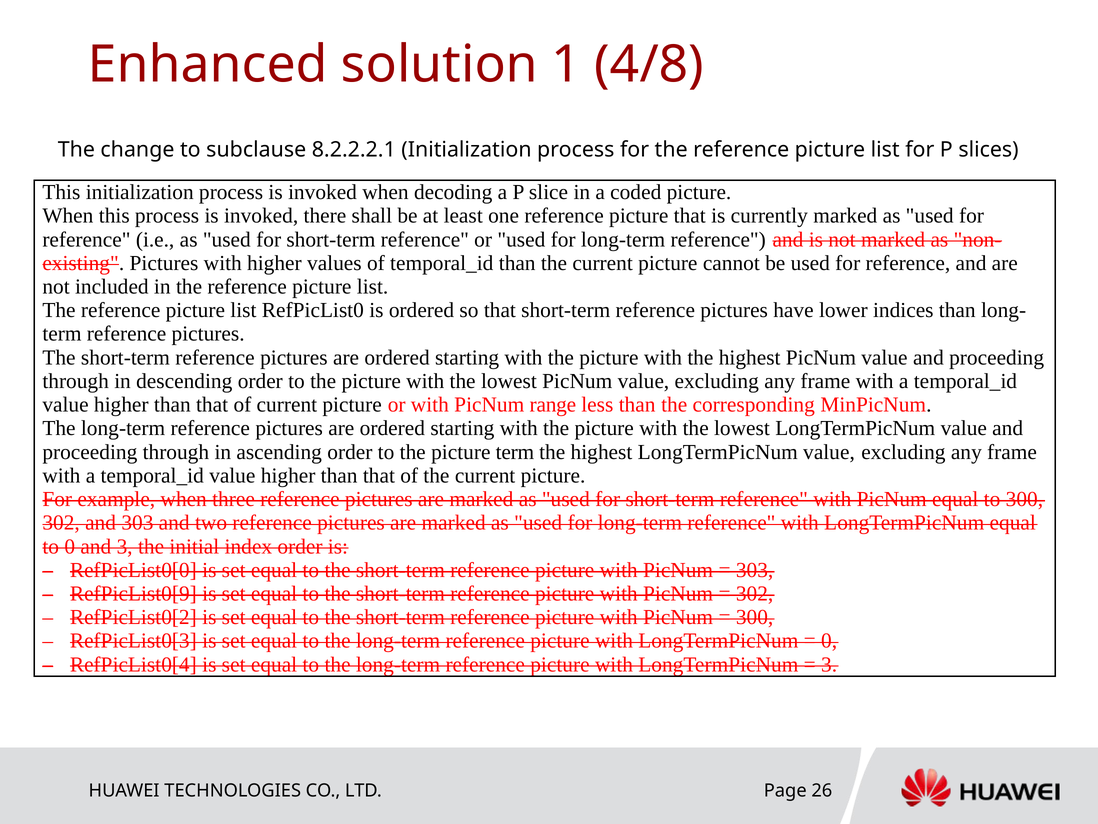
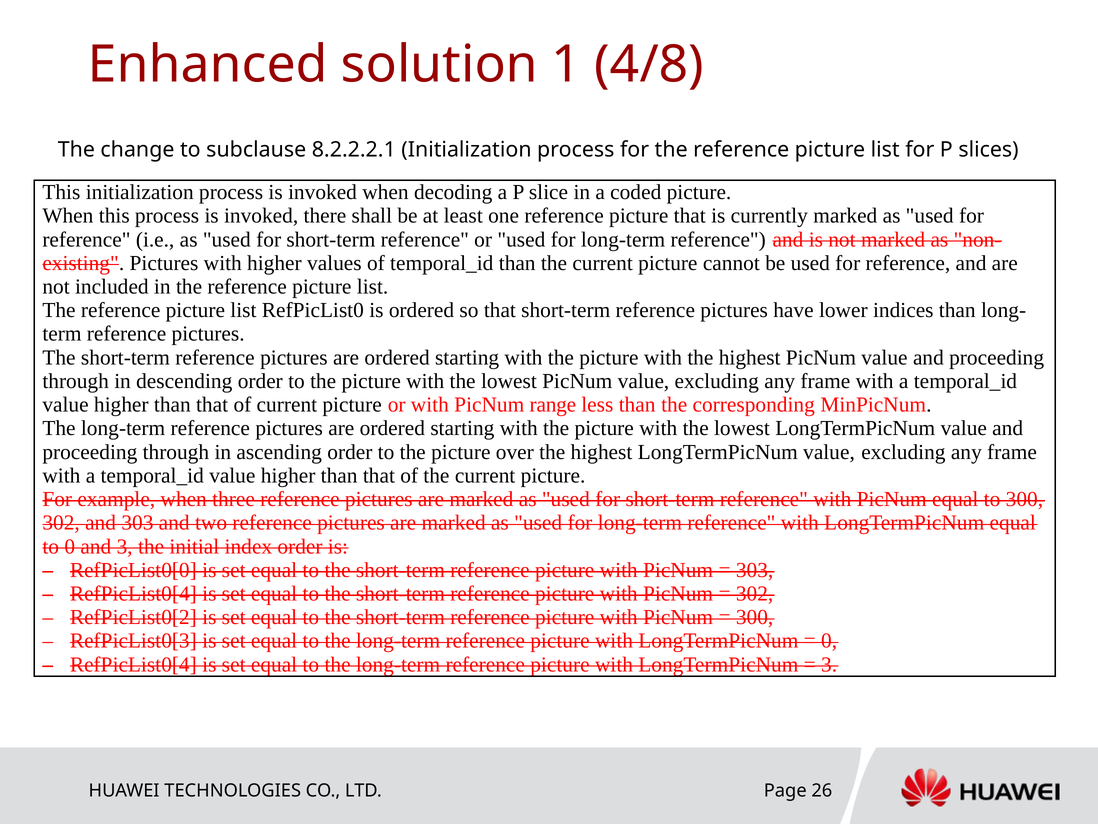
picture term: term -> over
RefPicList0[9 at (133, 593): RefPicList0[9 -> RefPicList0[4
